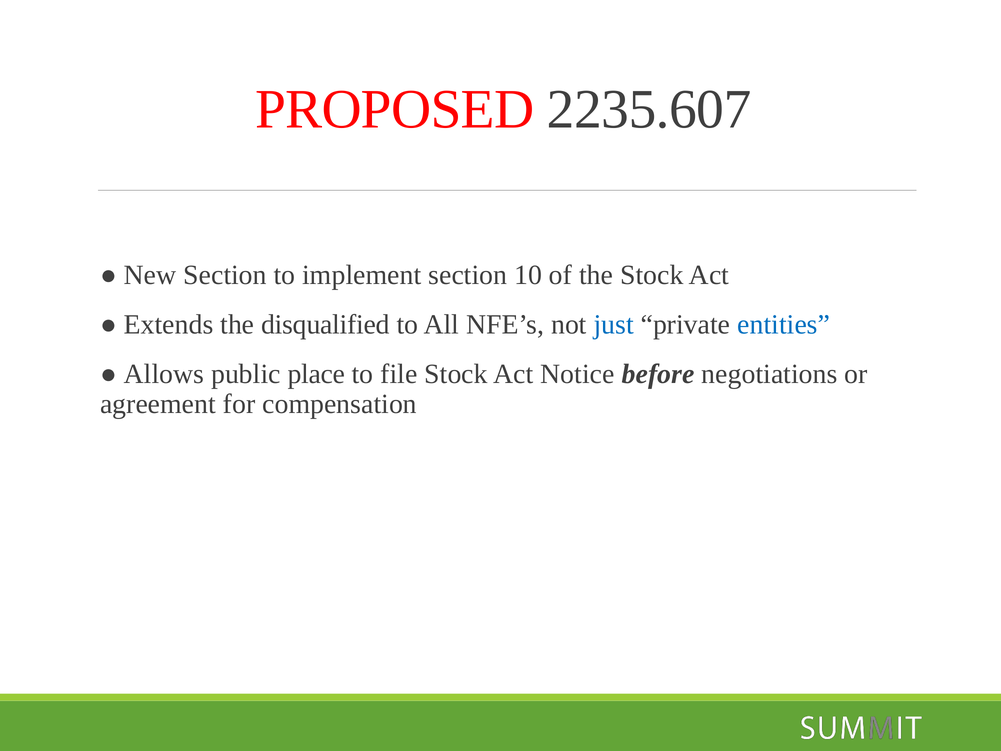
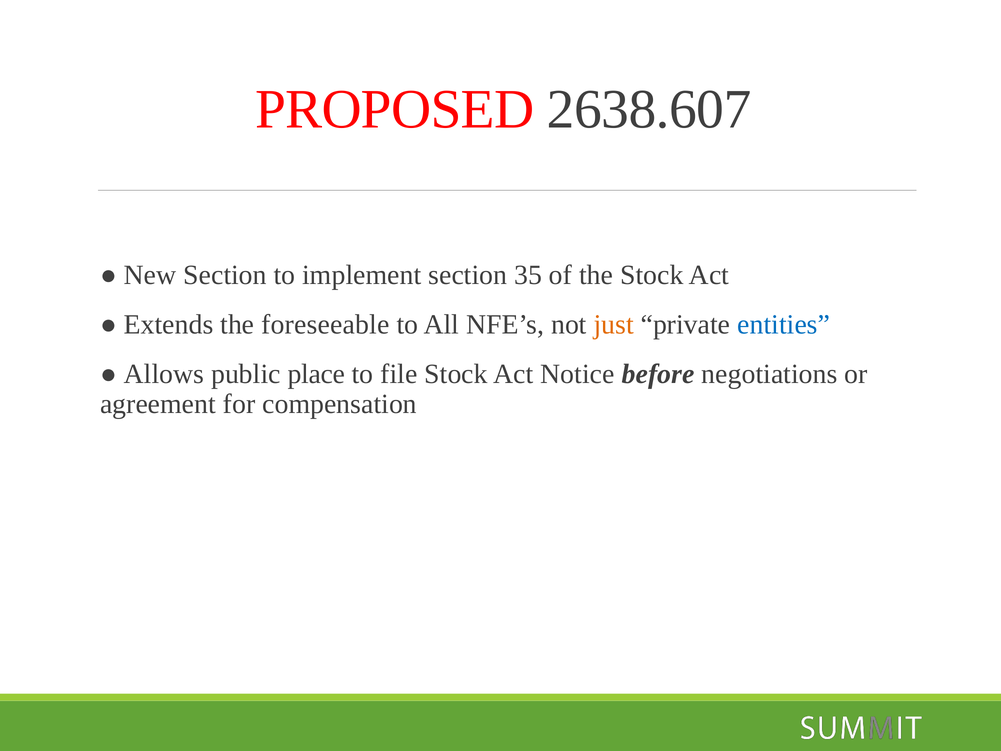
2235.607: 2235.607 -> 2638.607
10: 10 -> 35
disqualified: disqualified -> foreseeable
just colour: blue -> orange
